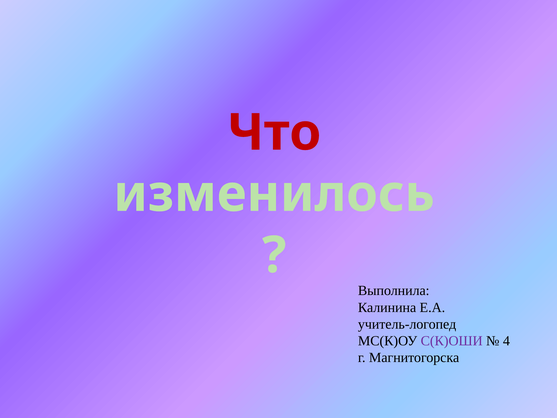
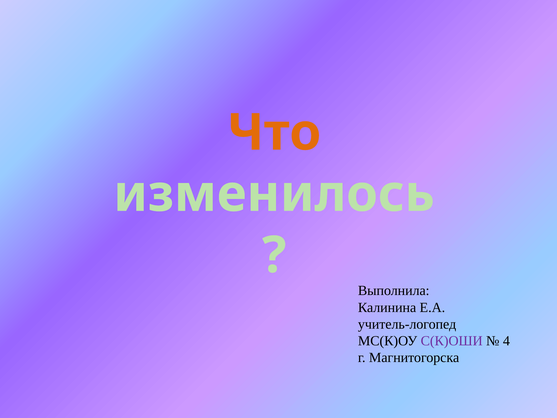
Что colour: red -> orange
